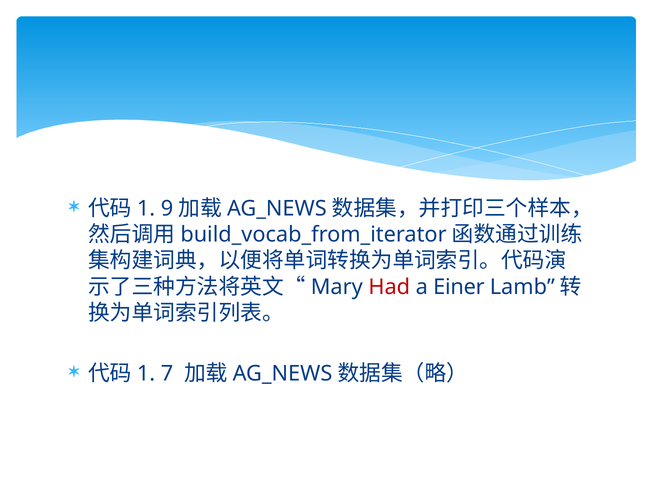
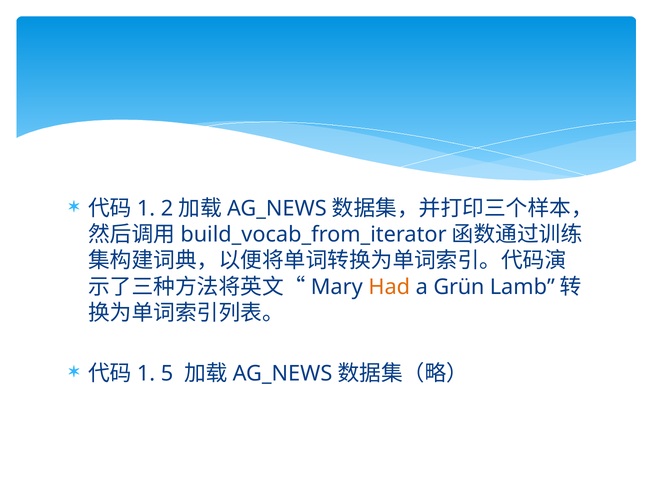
9: 9 -> 2
Had colour: red -> orange
Einer: Einer -> Grün
7: 7 -> 5
